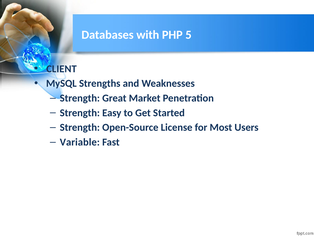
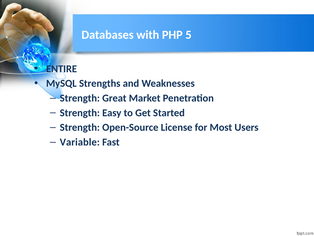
CLIENT: CLIENT -> ENTIRE
